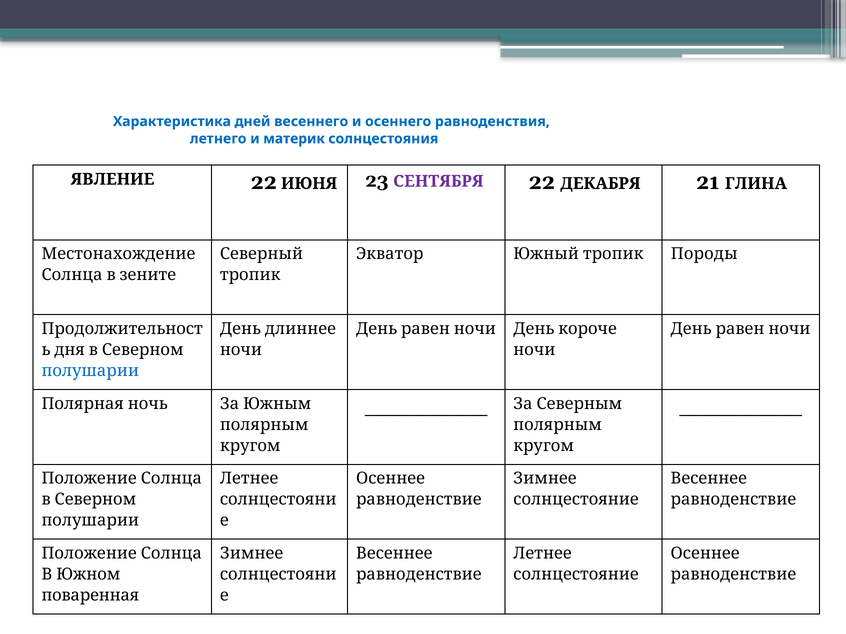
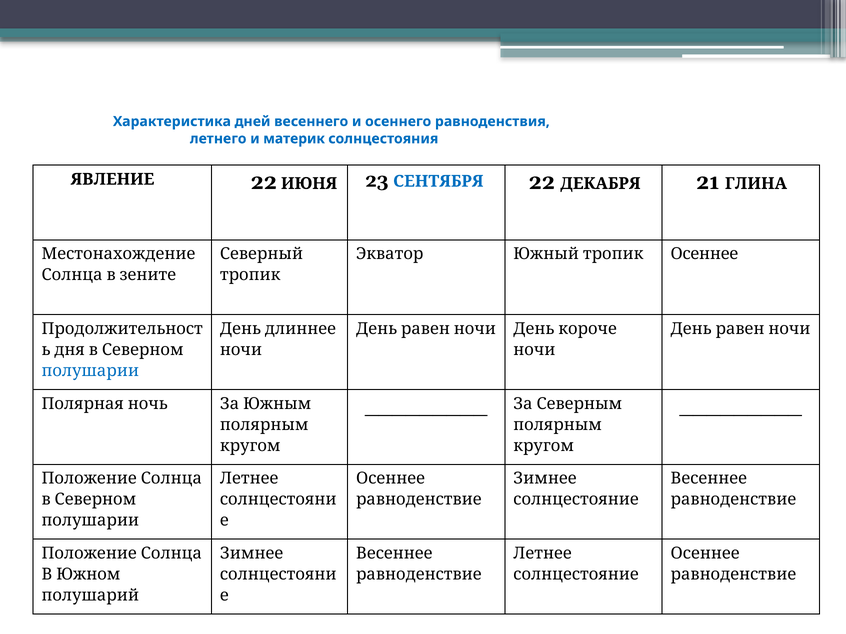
СЕНТЯБРЯ colour: purple -> blue
Породы at (704, 254): Породы -> Осеннее
поваренная: поваренная -> полушарий
